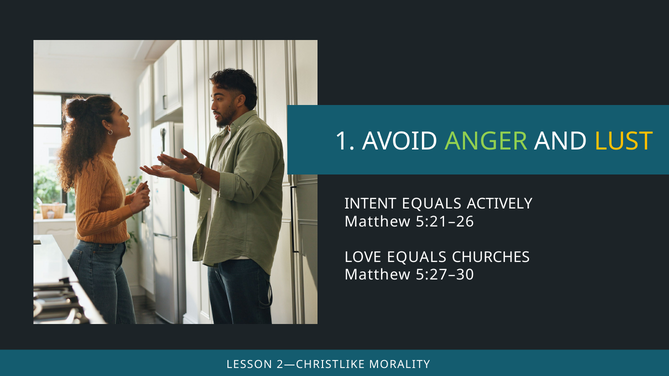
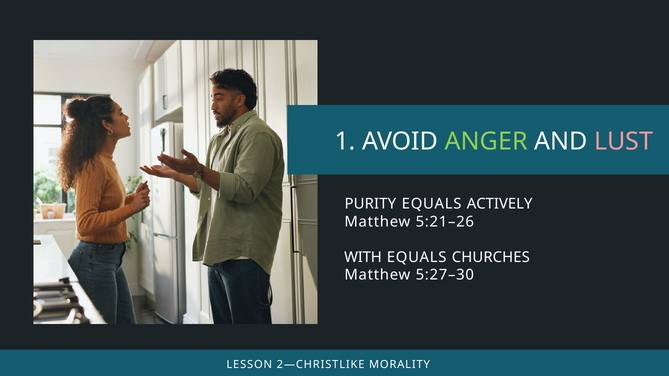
LUST colour: yellow -> pink
INTENT: INTENT -> PURITY
LOVE: LOVE -> WITH
